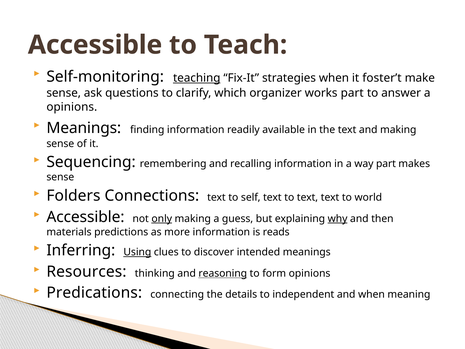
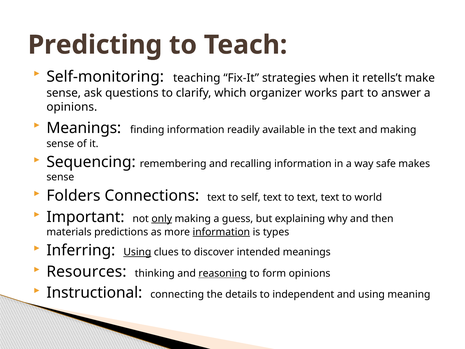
Accessible at (95, 45): Accessible -> Predicting
teaching underline: present -> none
foster’t: foster’t -> retells’t
way part: part -> safe
Accessible at (85, 217): Accessible -> Important
why underline: present -> none
information at (221, 232) underline: none -> present
reads: reads -> types
Predications: Predications -> Instructional
and when: when -> using
